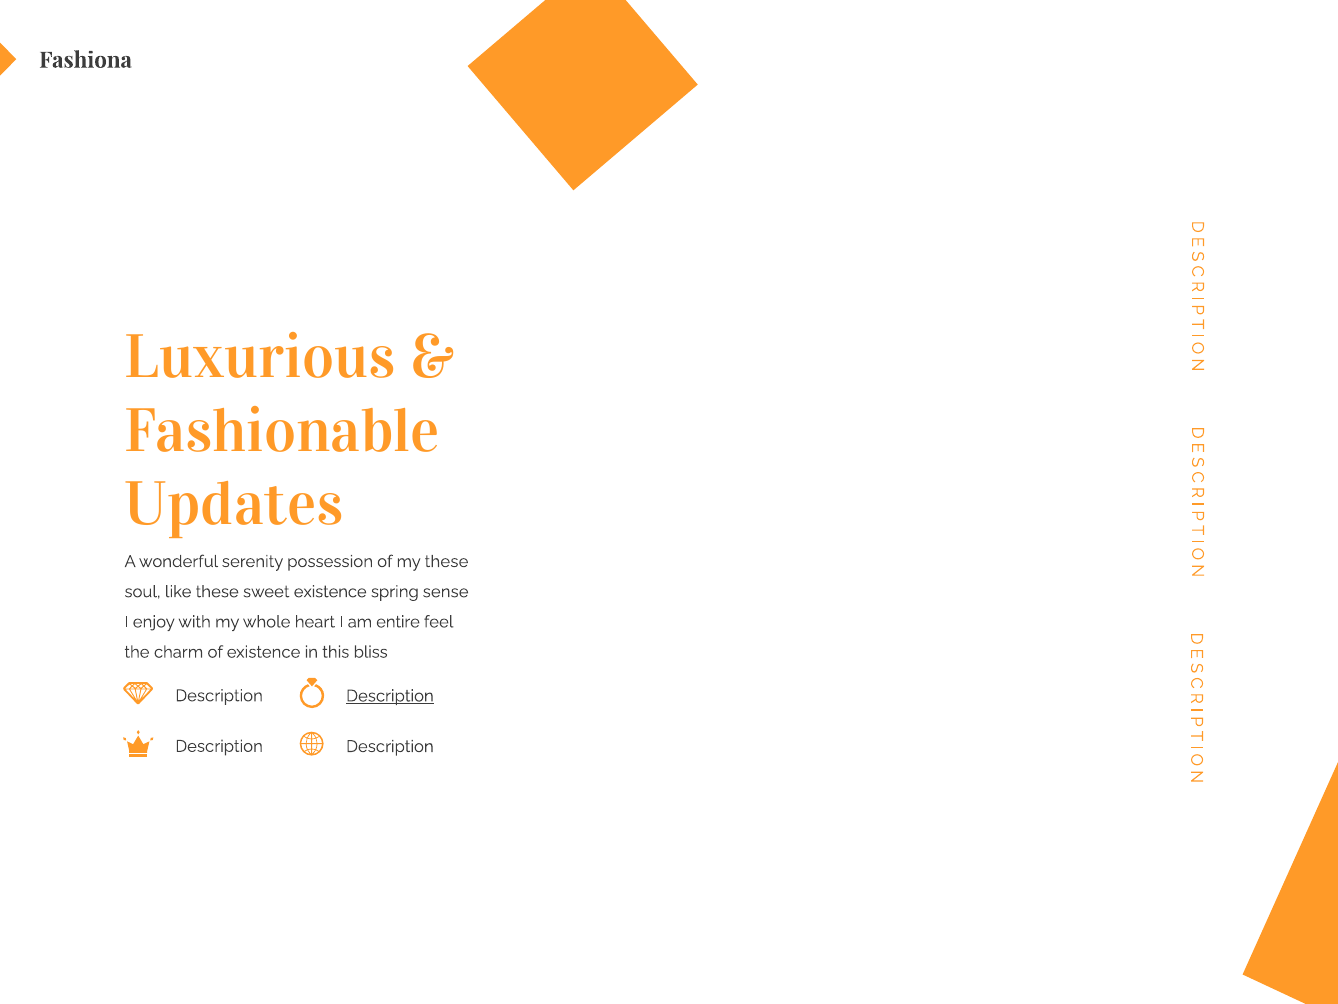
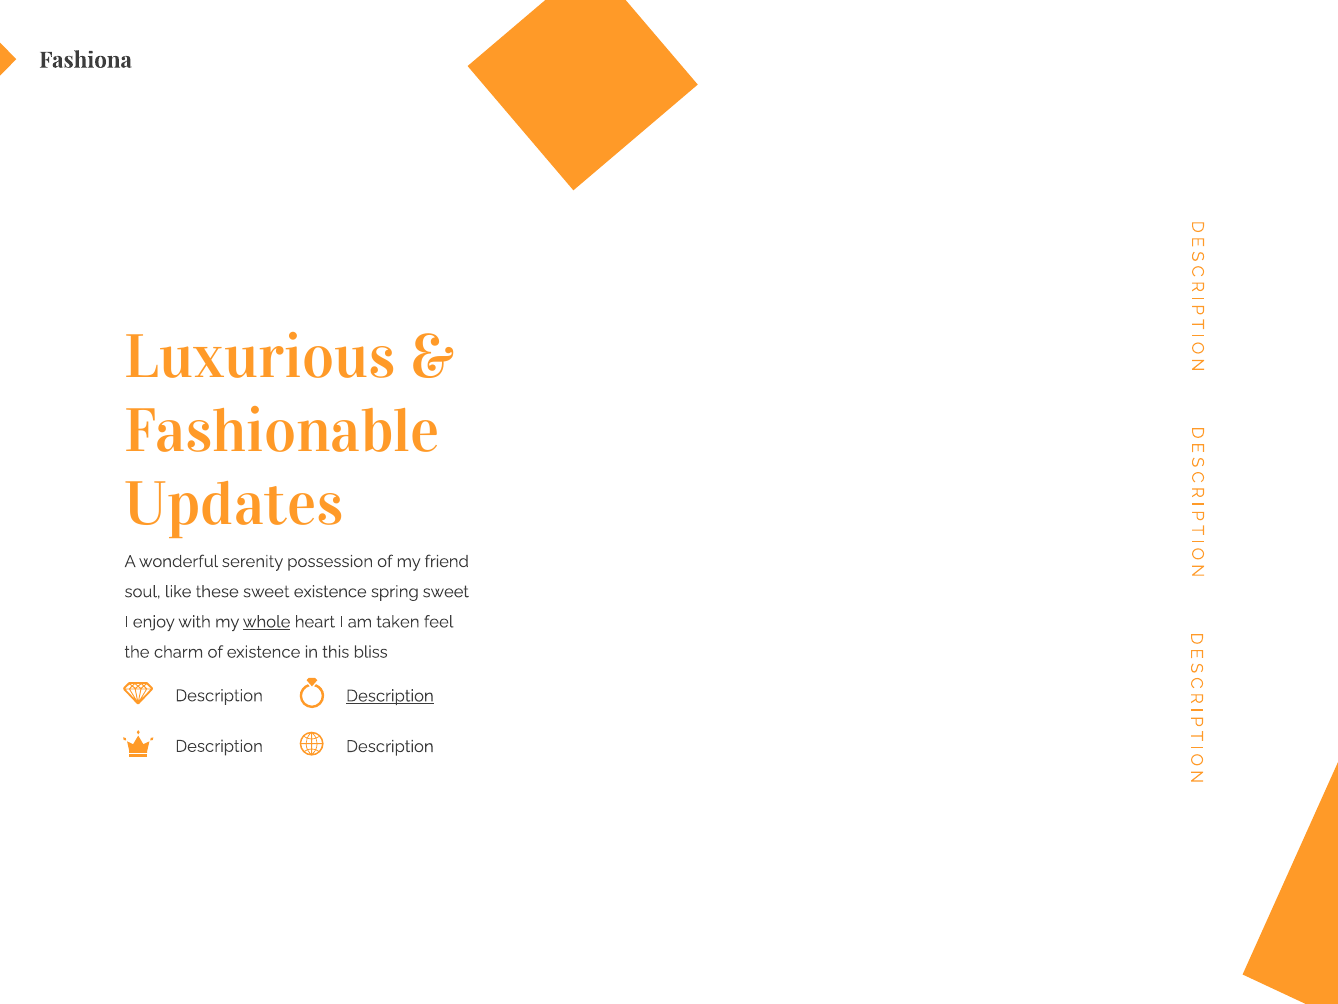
my these: these -> friend
spring sense: sense -> sweet
whole underline: none -> present
entire: entire -> taken
